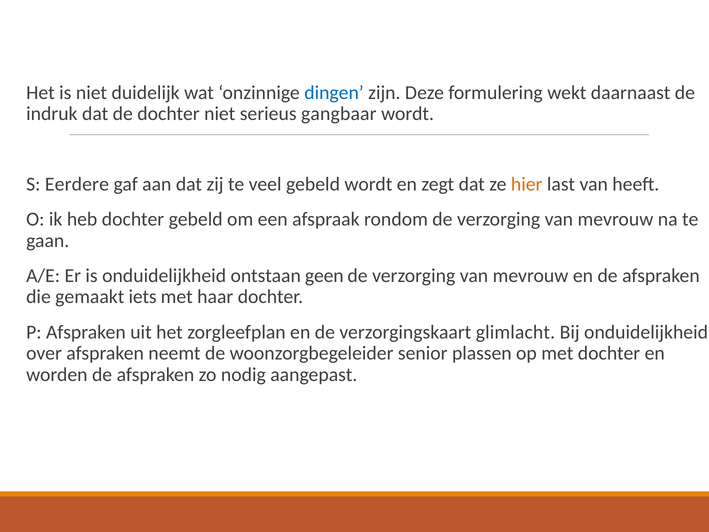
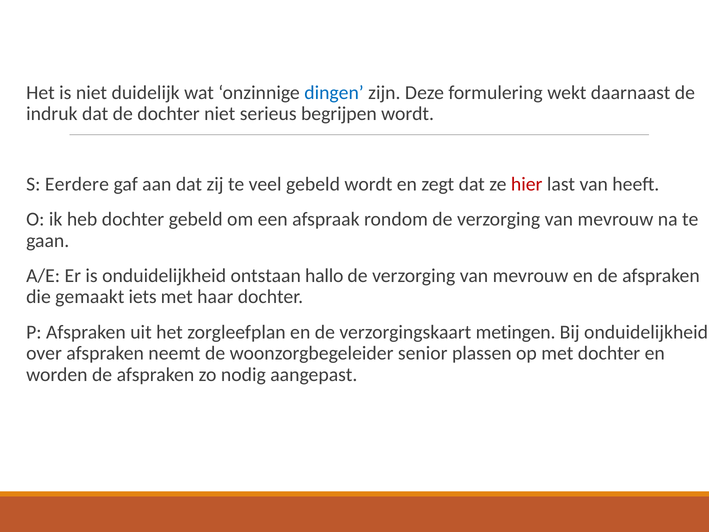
gangbaar: gangbaar -> begrijpen
hier colour: orange -> red
geen: geen -> hallo
glimlacht: glimlacht -> metingen
